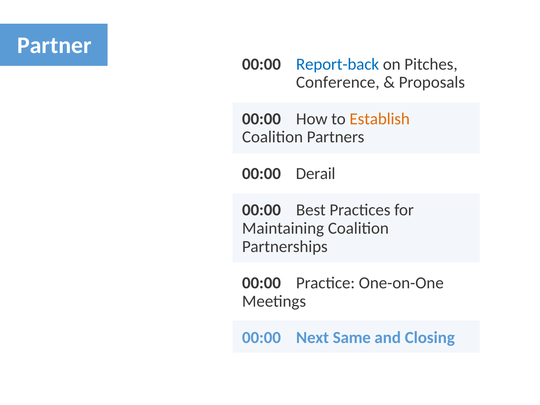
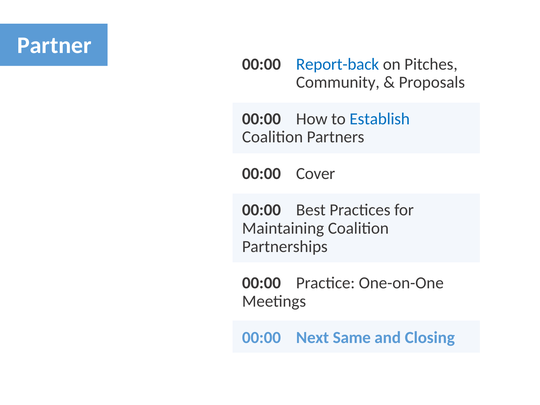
Conference: Conference -> Community
Establish colour: orange -> blue
Derail: Derail -> Cover
